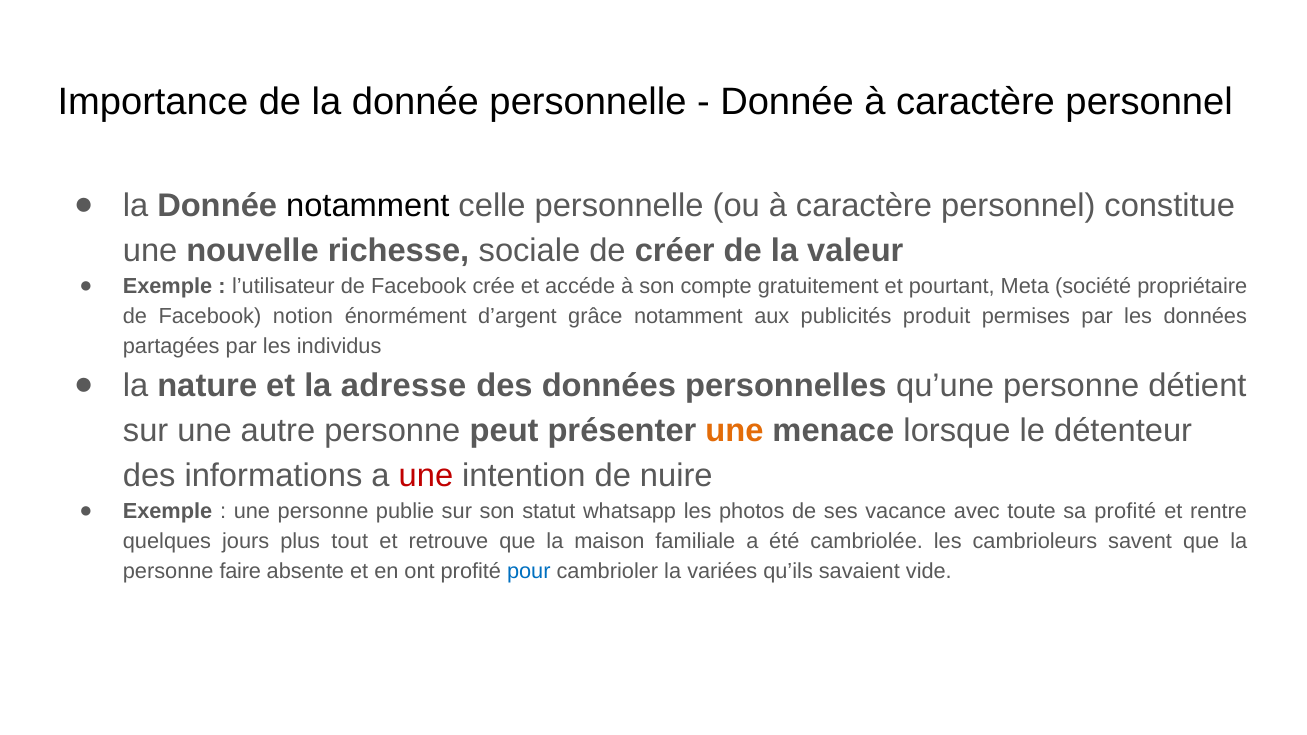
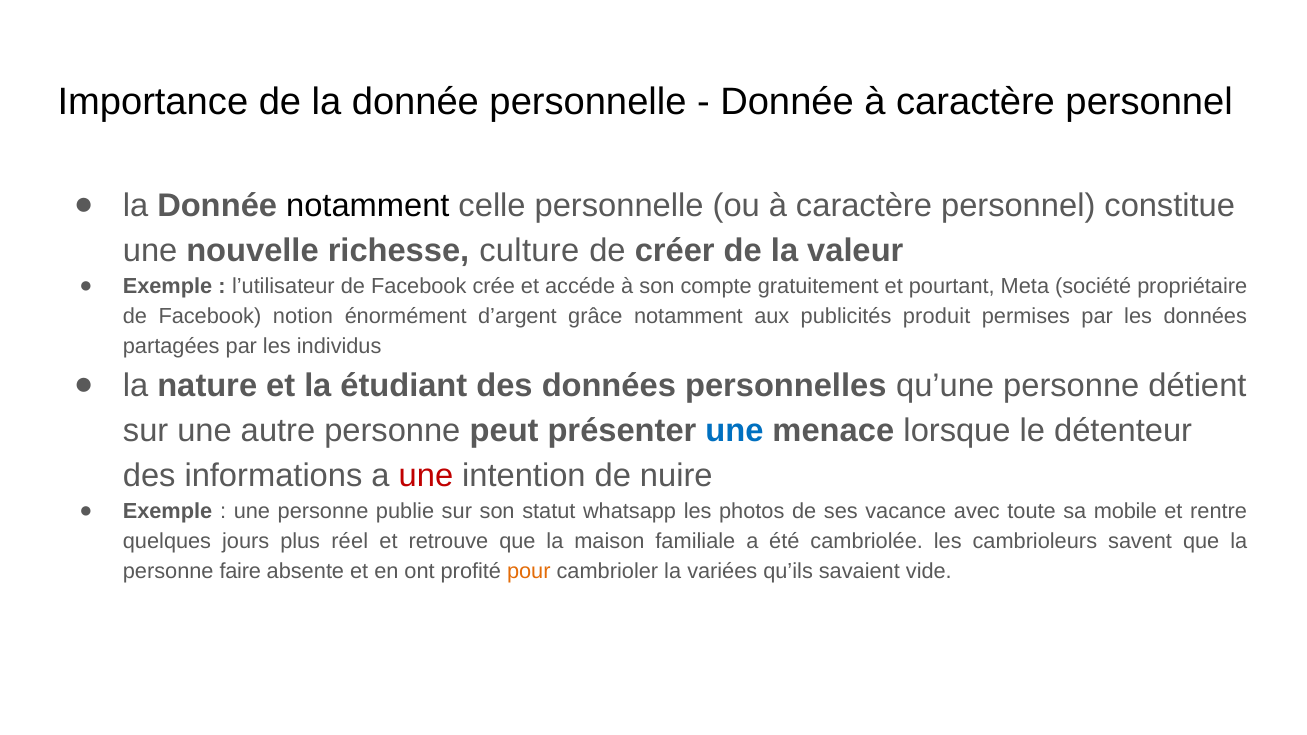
sociale: sociale -> culture
adresse: adresse -> étudiant
une at (734, 431) colour: orange -> blue
sa profité: profité -> mobile
tout: tout -> réel
pour colour: blue -> orange
